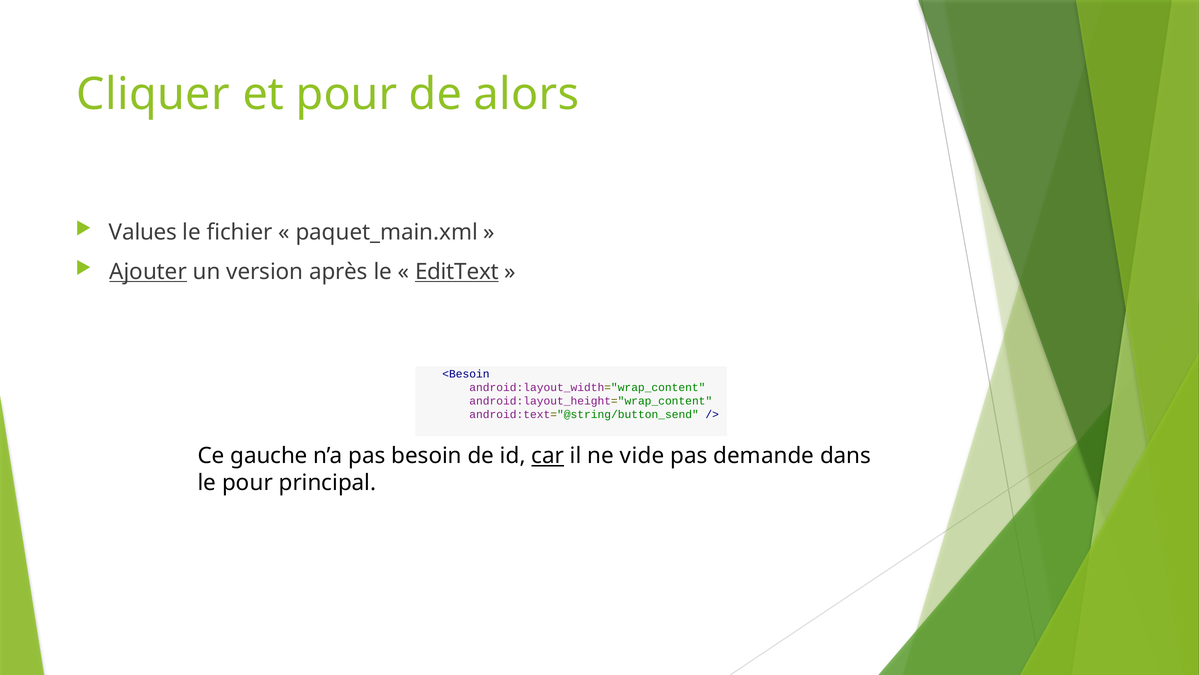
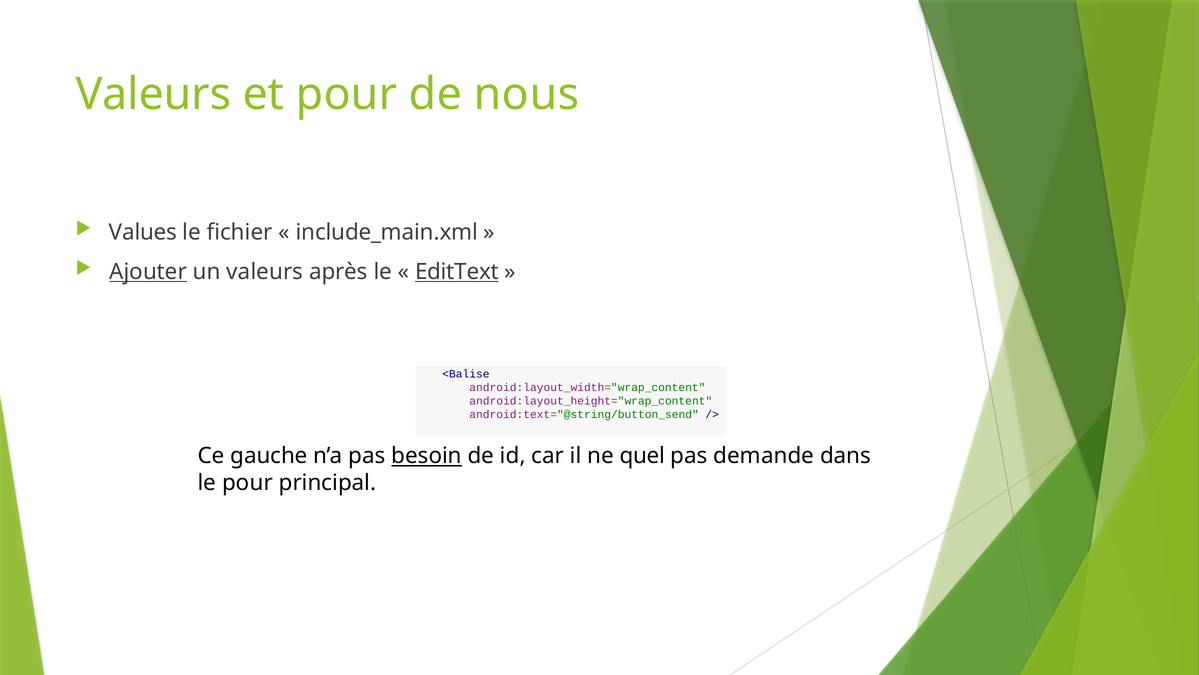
Cliquer at (153, 95): Cliquer -> Valeurs
alors: alors -> nous
paquet_main.xml: paquet_main.xml -> include_main.xml
un version: version -> valeurs
<Besoin: <Besoin -> <Balise
besoin underline: none -> present
car underline: present -> none
vide: vide -> quel
